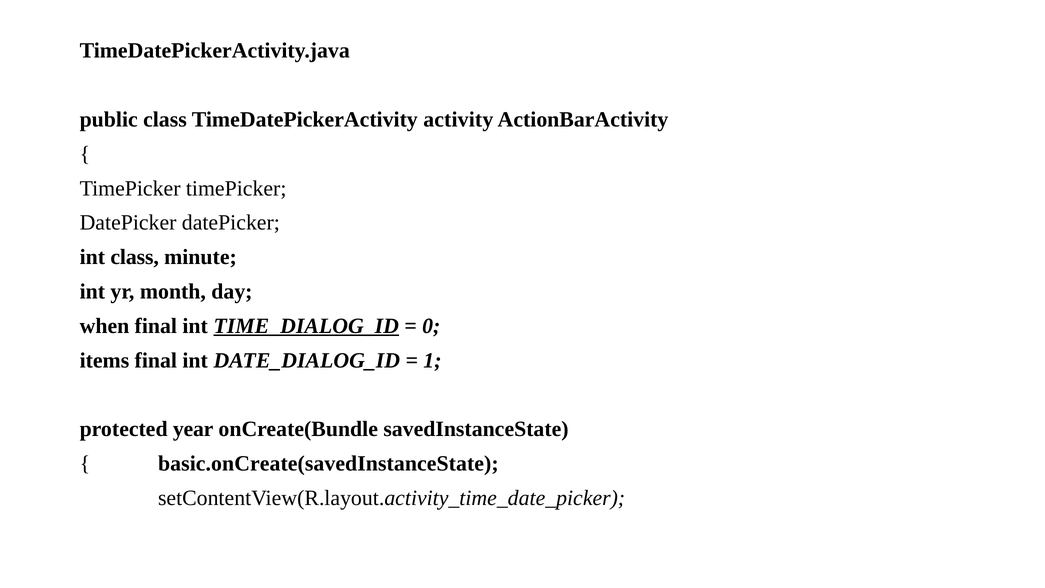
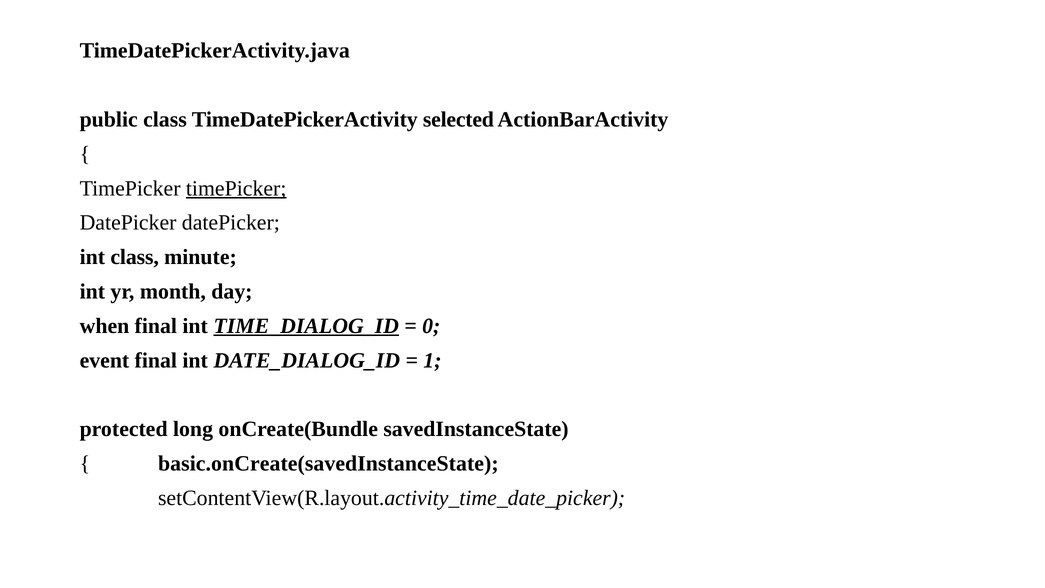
activity: activity -> selected
timePicker at (236, 188) underline: none -> present
items: items -> event
year: year -> long
